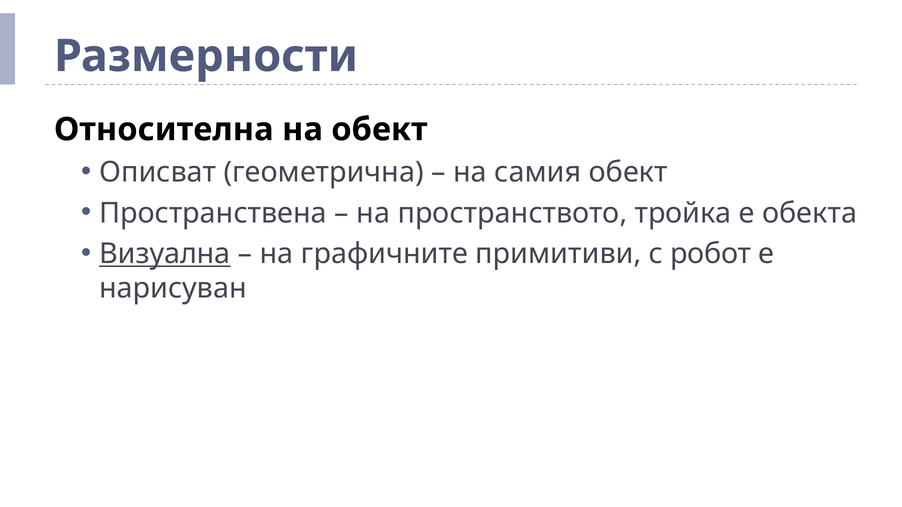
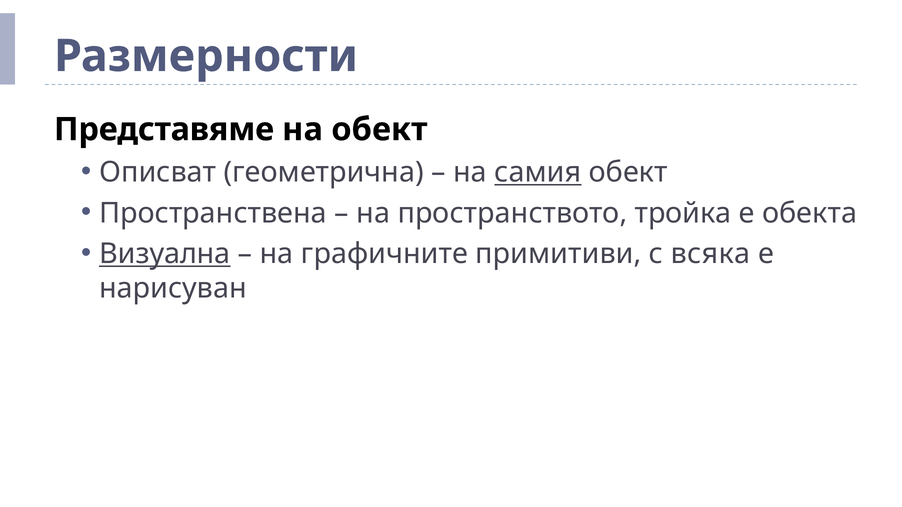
Относителна: Относителна -> Представяме
самия underline: none -> present
робот: робот -> всяка
